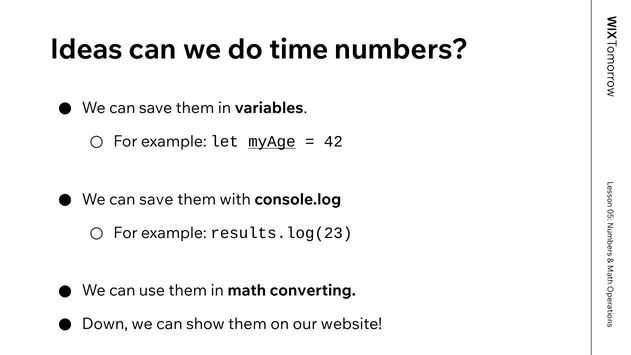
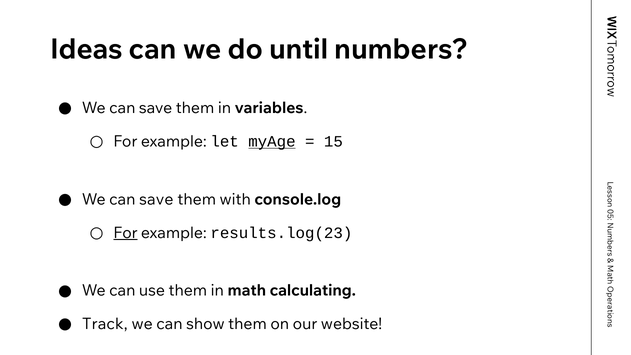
time: time -> until
42: 42 -> 15
For at (125, 233) underline: none -> present
converting: converting -> calculating
Down: Down -> Track
